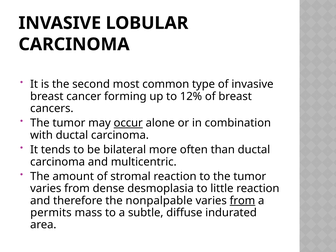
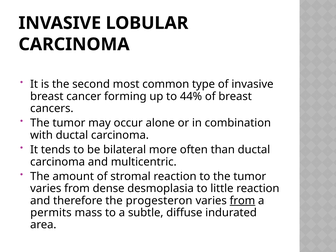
12%: 12% -> 44%
occur underline: present -> none
nonpalpable: nonpalpable -> progesteron
